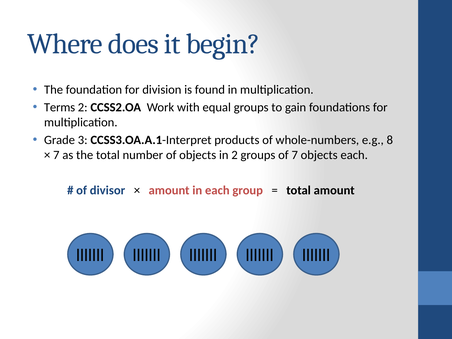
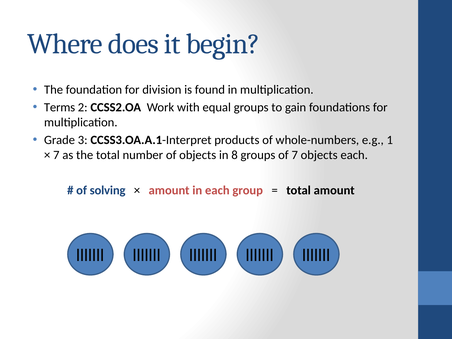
8: 8 -> 1
in 2: 2 -> 8
divisor: divisor -> solving
